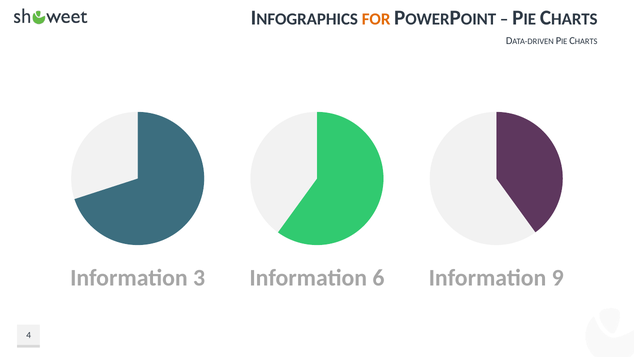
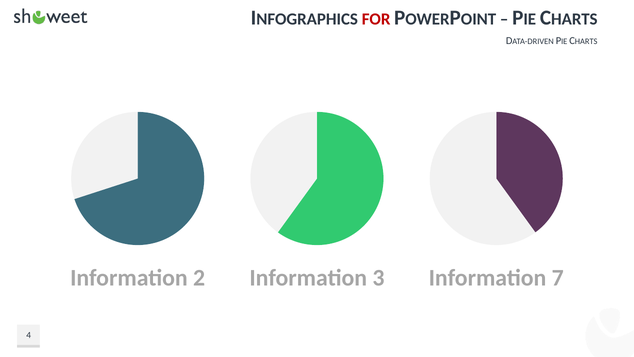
FOR colour: orange -> red
3: 3 -> 2
6: 6 -> 3
9: 9 -> 7
